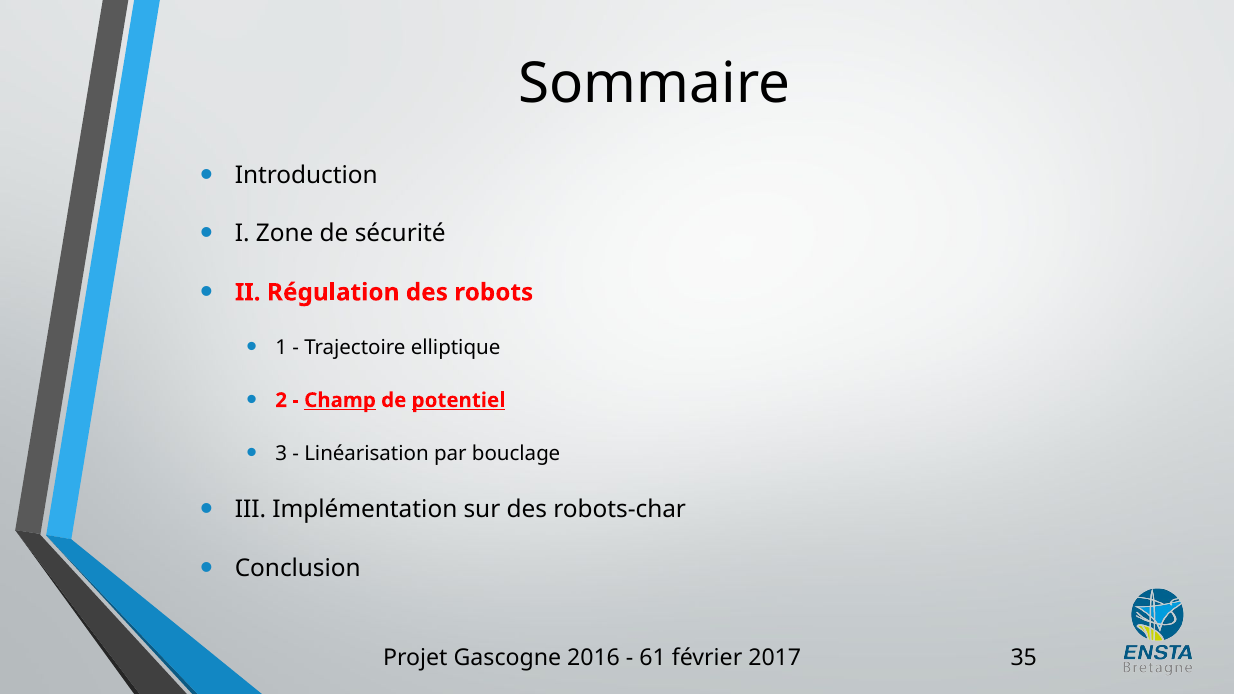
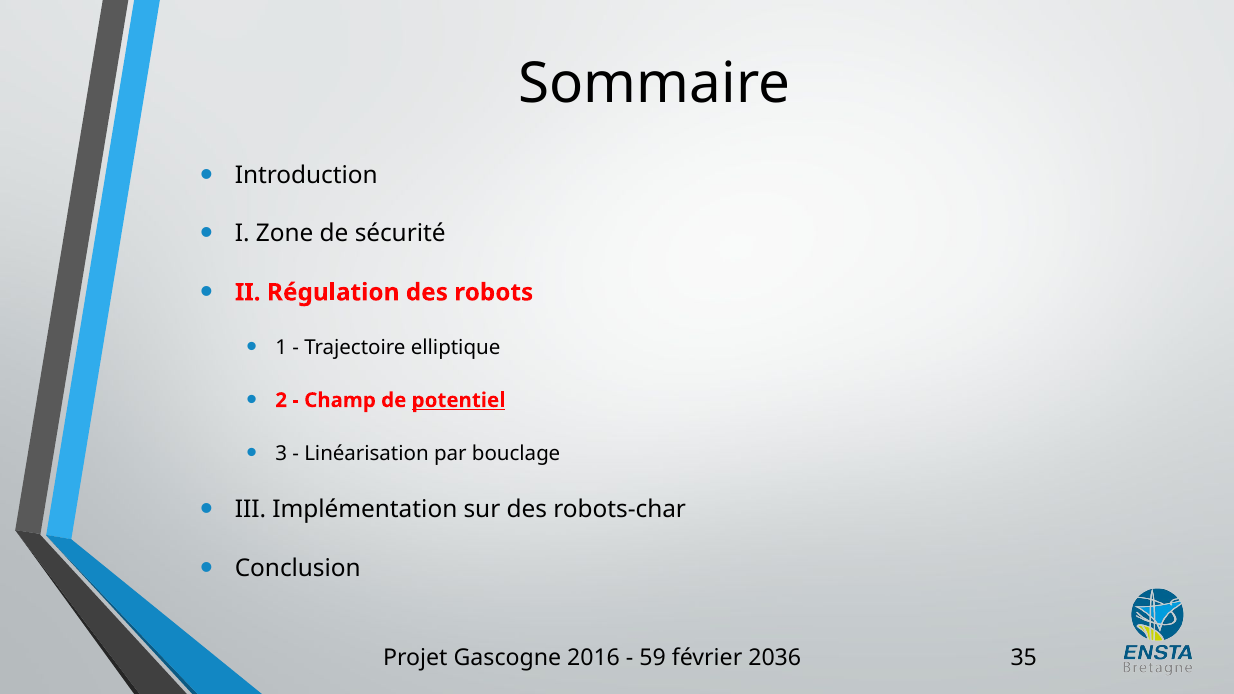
Champ underline: present -> none
61: 61 -> 59
2017: 2017 -> 2036
